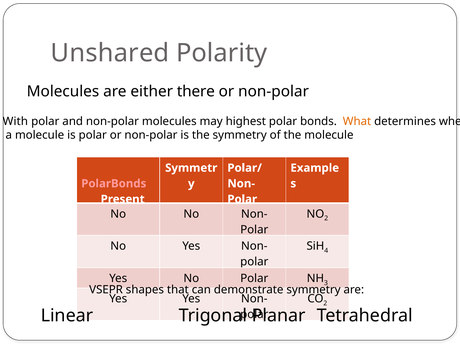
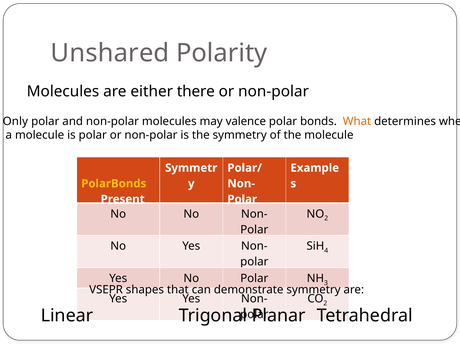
With: With -> Only
highest: highest -> valence
PolarBonds colour: pink -> yellow
